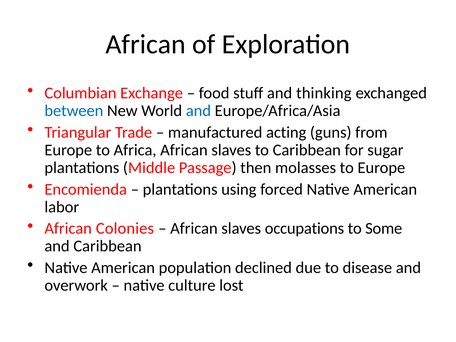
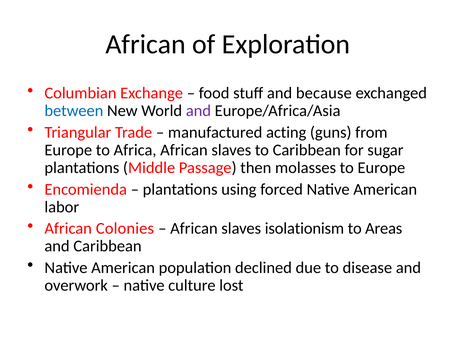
thinking: thinking -> because
and at (198, 111) colour: blue -> purple
occupations: occupations -> isolationism
Some: Some -> Areas
